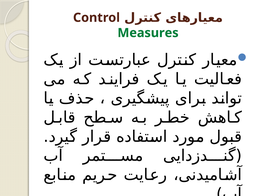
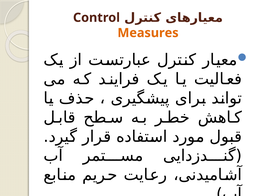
Measures colour: green -> orange
